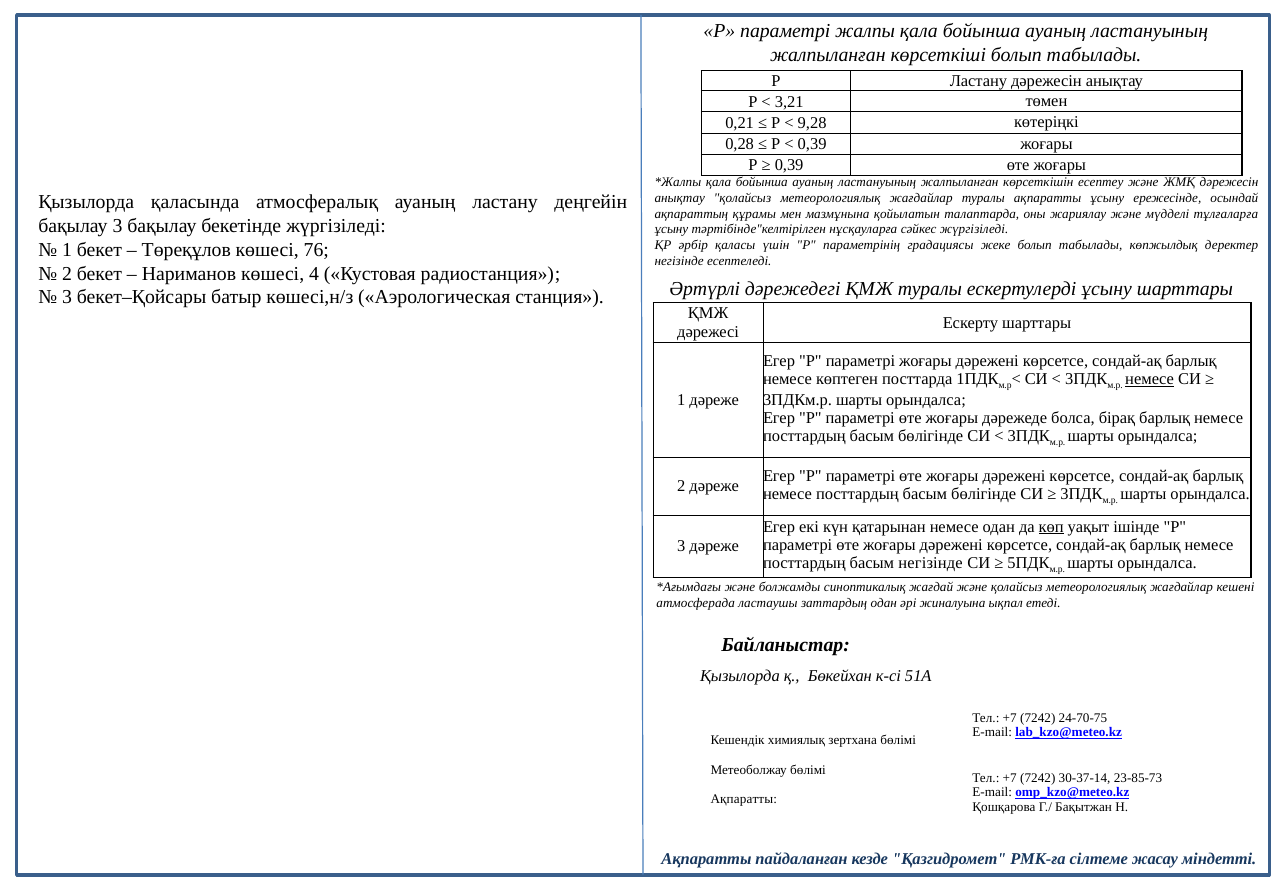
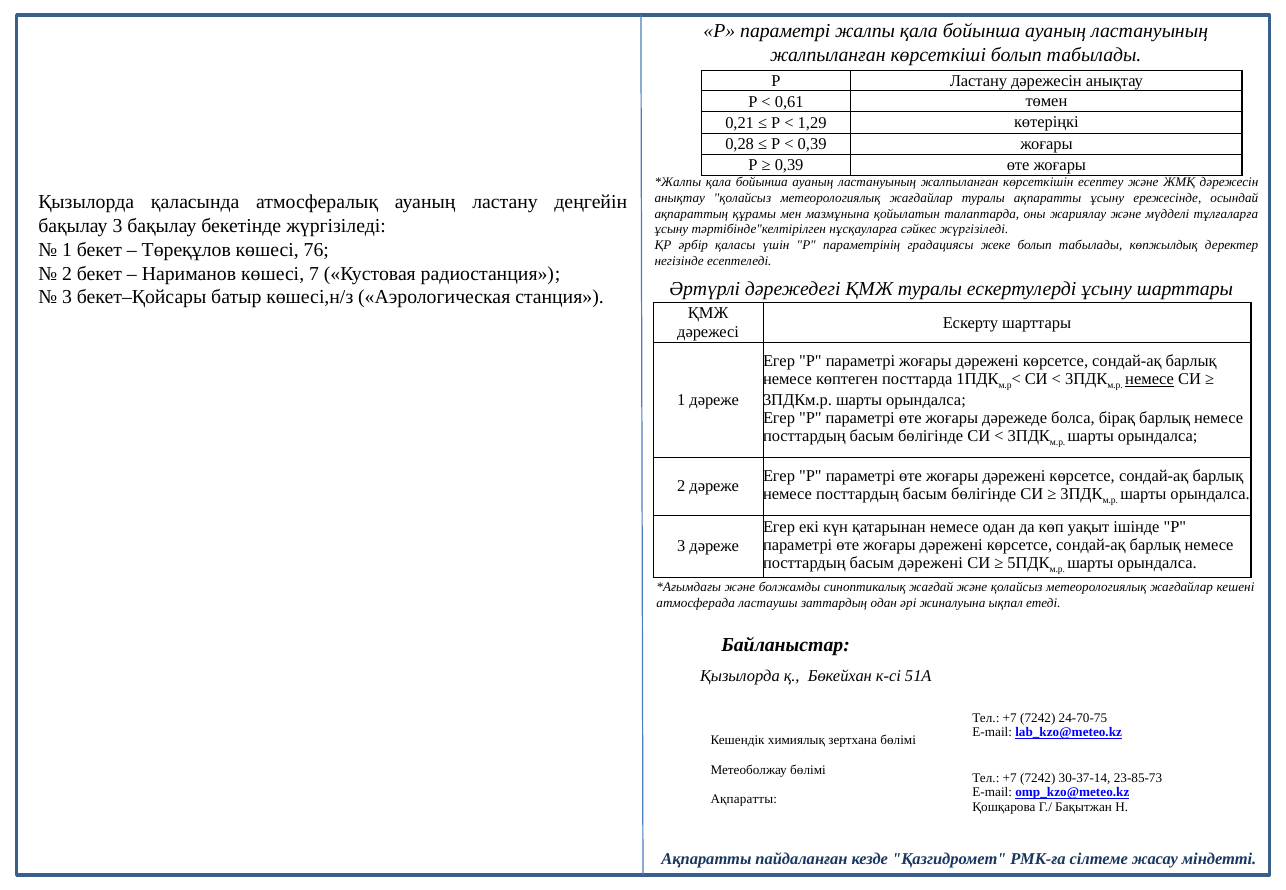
3,21: 3,21 -> 0,61
9,28: 9,28 -> 1,29
4: 4 -> 7
көп underline: present -> none
басым негізінде: негізінде -> дәрежені
